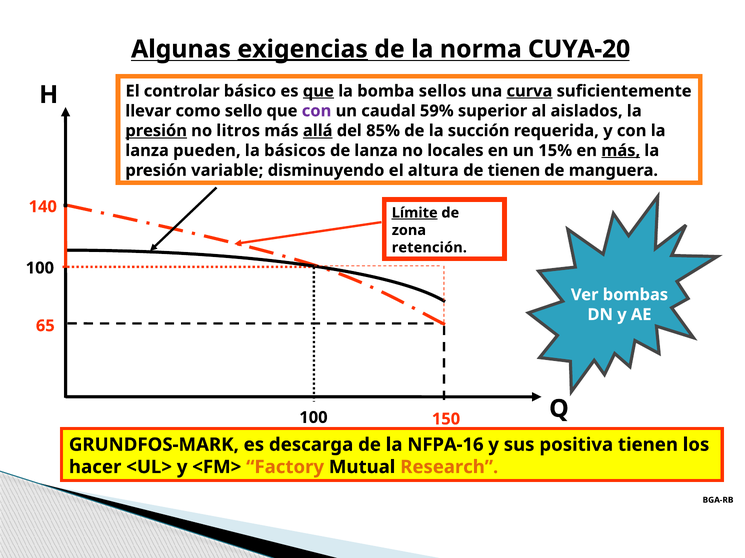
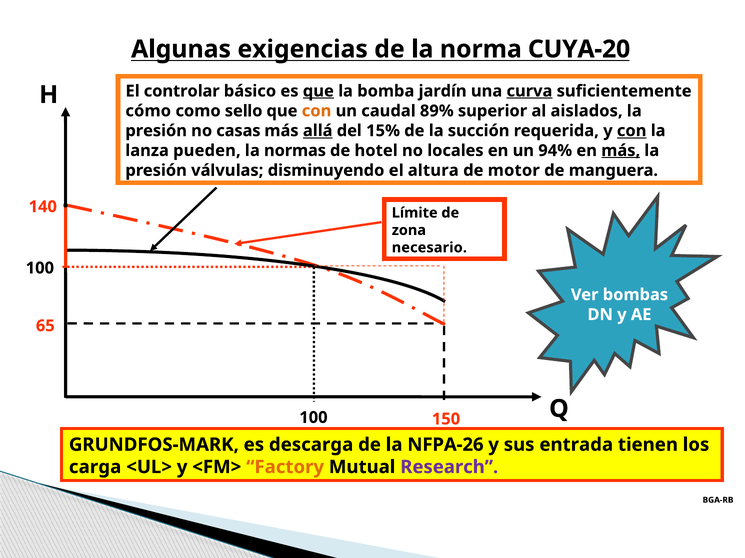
exigencias underline: present -> none
sellos: sellos -> jardín
llevar: llevar -> cómo
con at (317, 111) colour: purple -> orange
59%: 59% -> 89%
presión at (156, 131) underline: present -> none
litros: litros -> casas
85%: 85% -> 15%
con at (632, 131) underline: none -> present
básicos: básicos -> normas
de lanza: lanza -> hotel
15%: 15% -> 94%
variable: variable -> válvulas
de tienen: tienen -> motor
Límite underline: present -> none
retención: retención -> necesario
NFPA-16: NFPA-16 -> NFPA-26
positiva: positiva -> entrada
hacer: hacer -> carga
Research colour: orange -> purple
